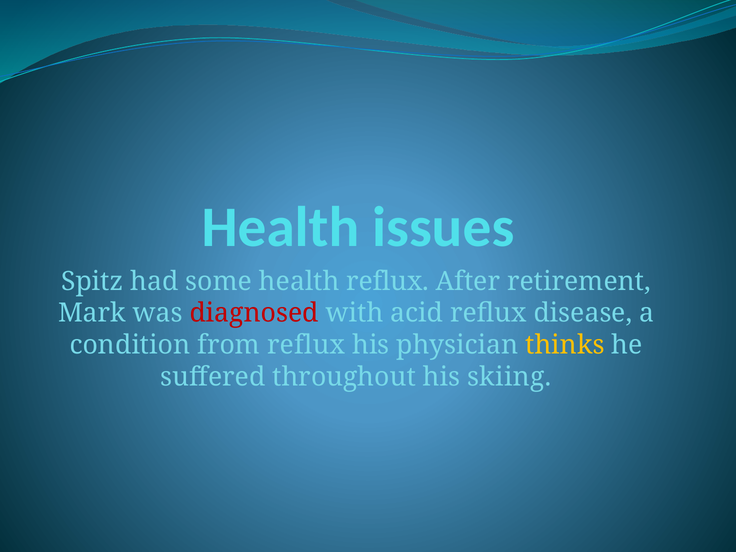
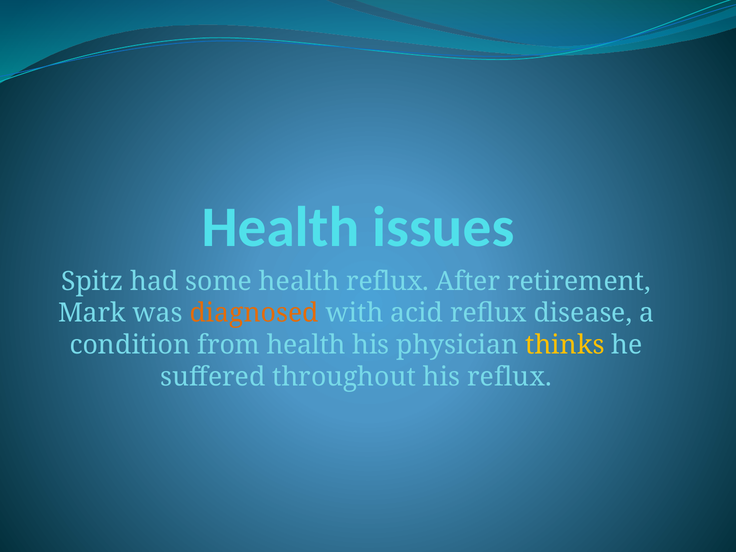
diagnosed colour: red -> orange
from reflux: reflux -> health
his skiing: skiing -> reflux
